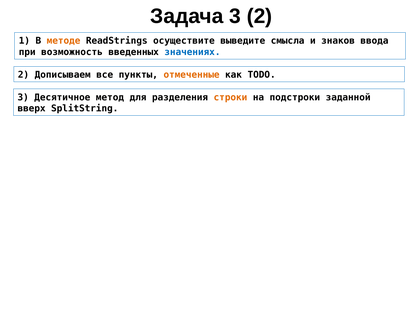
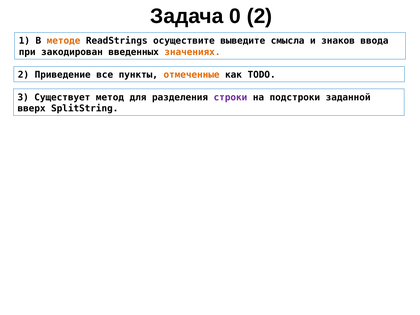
Задача 3: 3 -> 0
возможность: возможность -> закодирован
значениях colour: blue -> orange
Дописываем: Дописываем -> Приведение
Десятичное: Десятичное -> Существует
строки colour: orange -> purple
